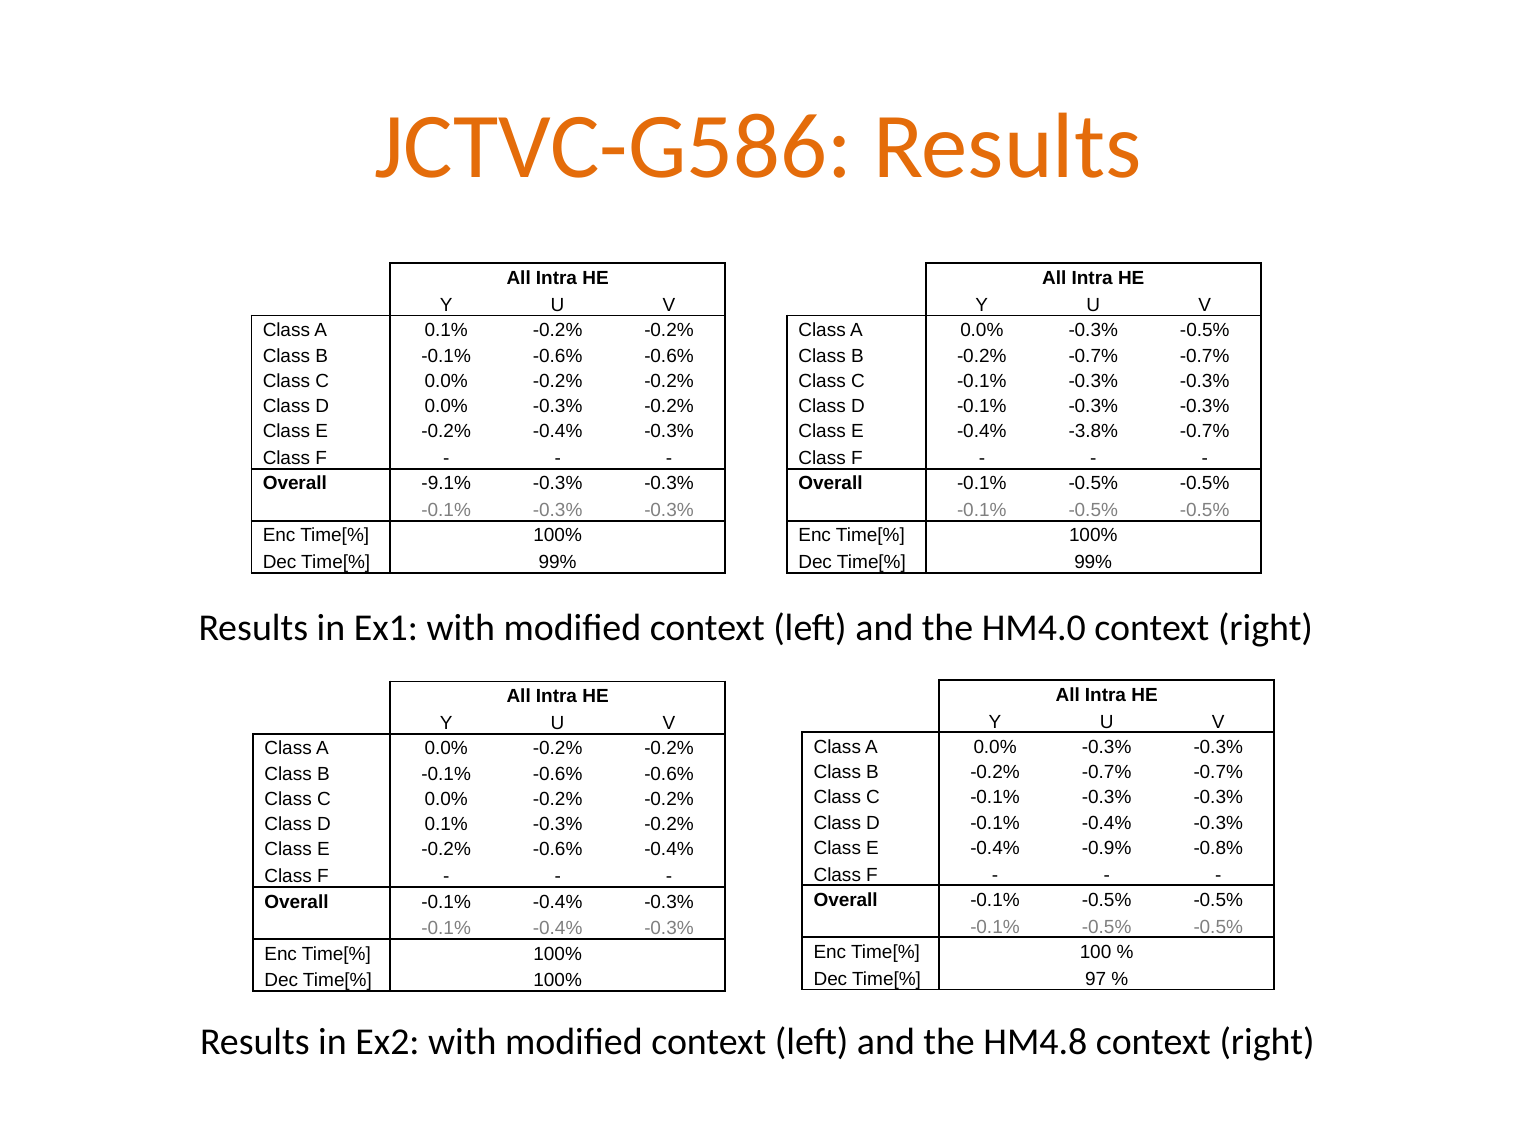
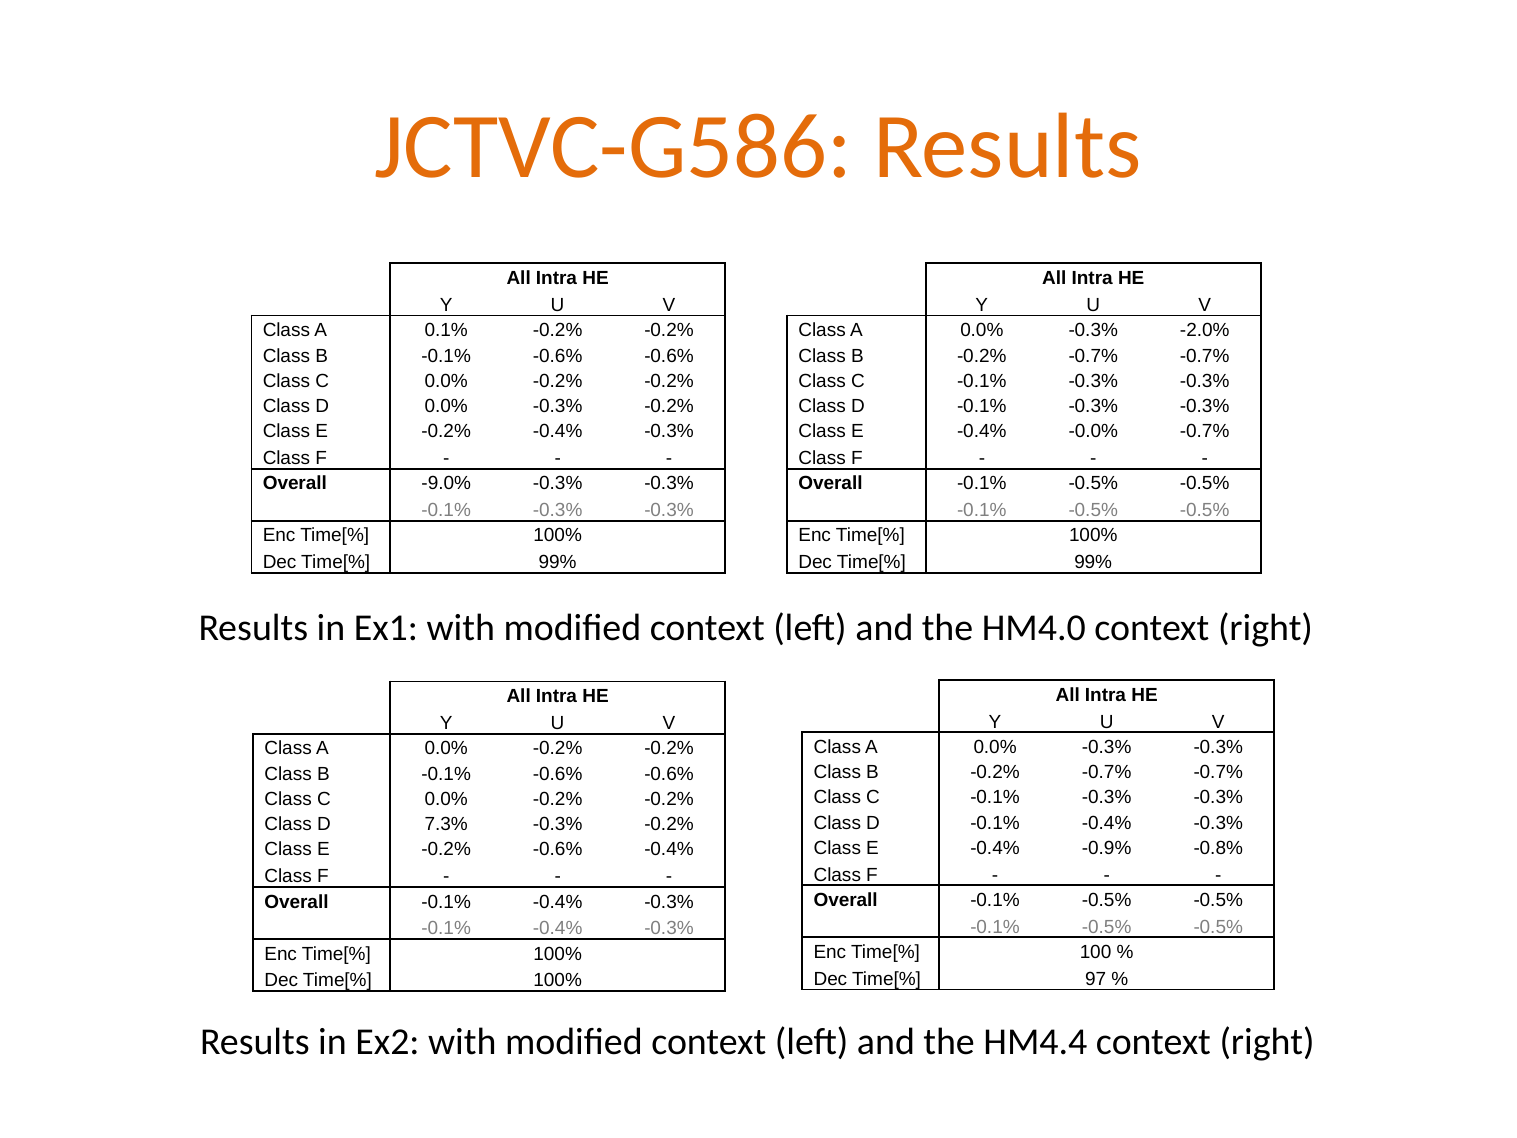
-0.3% -0.5%: -0.5% -> -2.0%
-3.8%: -3.8% -> -0.0%
-9.1%: -9.1% -> -9.0%
D 0.1%: 0.1% -> 7.3%
HM4.8: HM4.8 -> HM4.4
